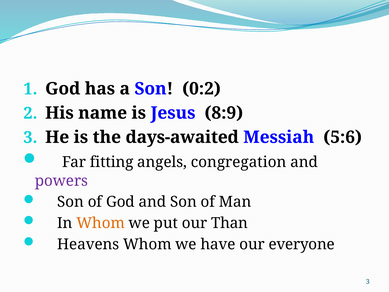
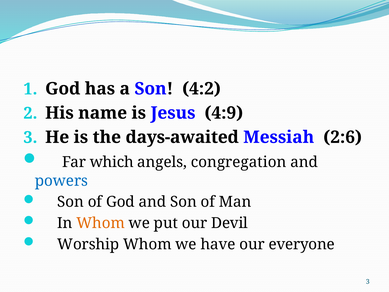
0:2: 0:2 -> 4:2
8:9: 8:9 -> 4:9
5:6: 5:6 -> 2:6
fitting: fitting -> which
powers colour: purple -> blue
Than: Than -> Devil
Heavens: Heavens -> Worship
